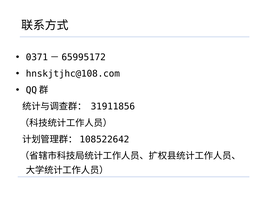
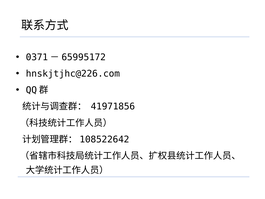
hnskjtjhc@108.com: hnskjtjhc@108.com -> hnskjtjhc@226.com
31911856: 31911856 -> 41971856
